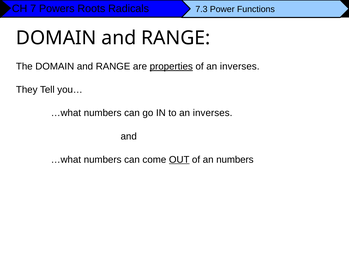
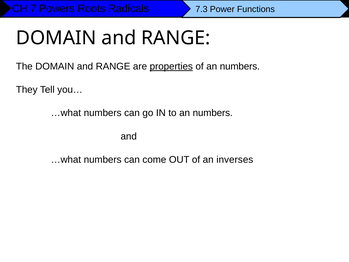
of an inverses: inverses -> numbers
to an inverses: inverses -> numbers
OUT underline: present -> none
an numbers: numbers -> inverses
